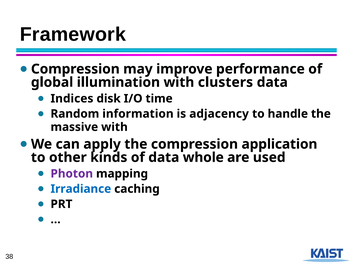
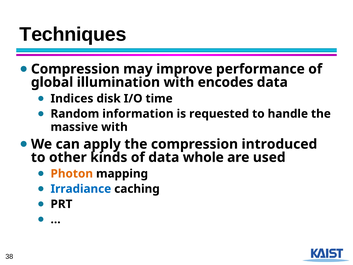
Framework: Framework -> Techniques
clusters: clusters -> encodes
adjacency: adjacency -> requested
application: application -> introduced
Photon colour: purple -> orange
